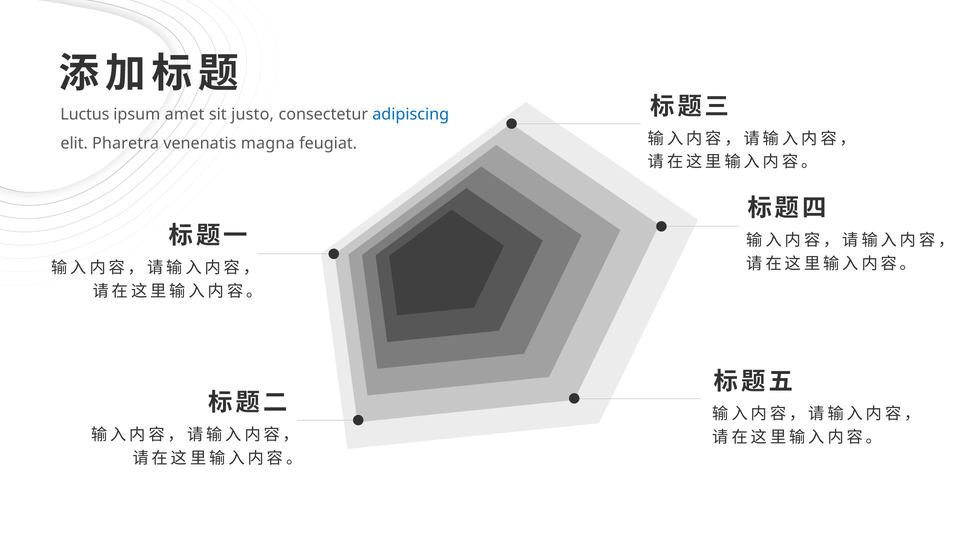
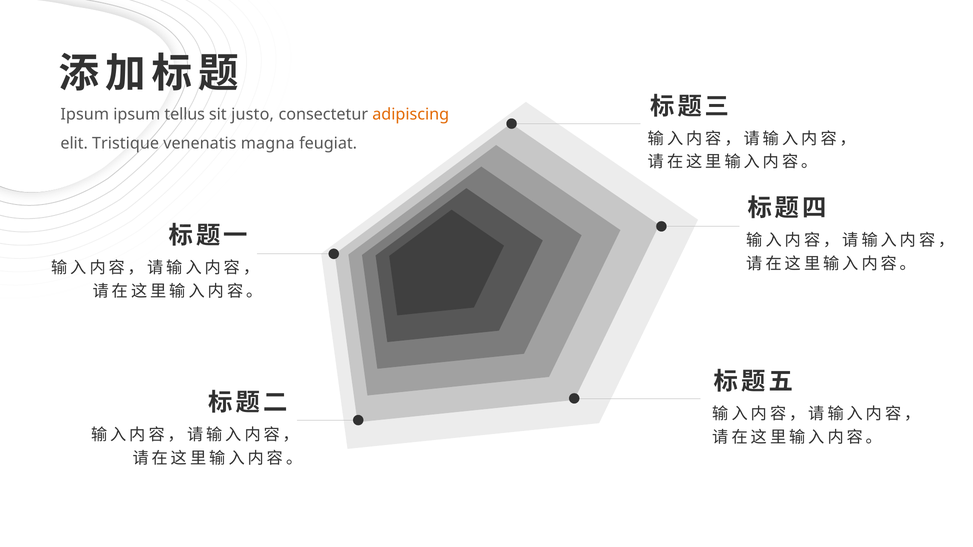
Luctus at (85, 114): Luctus -> Ipsum
amet: amet -> tellus
adipiscing colour: blue -> orange
Pharetra: Pharetra -> Tristique
